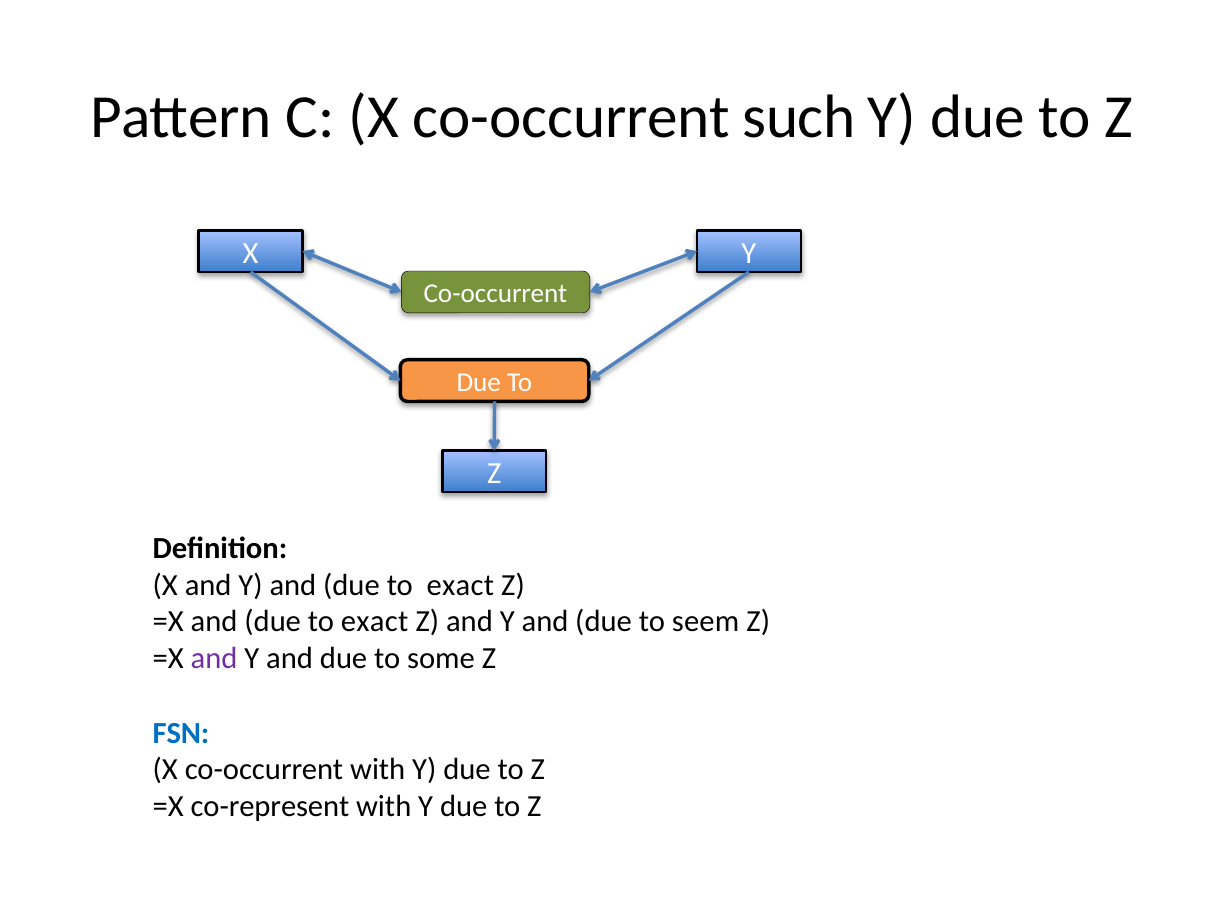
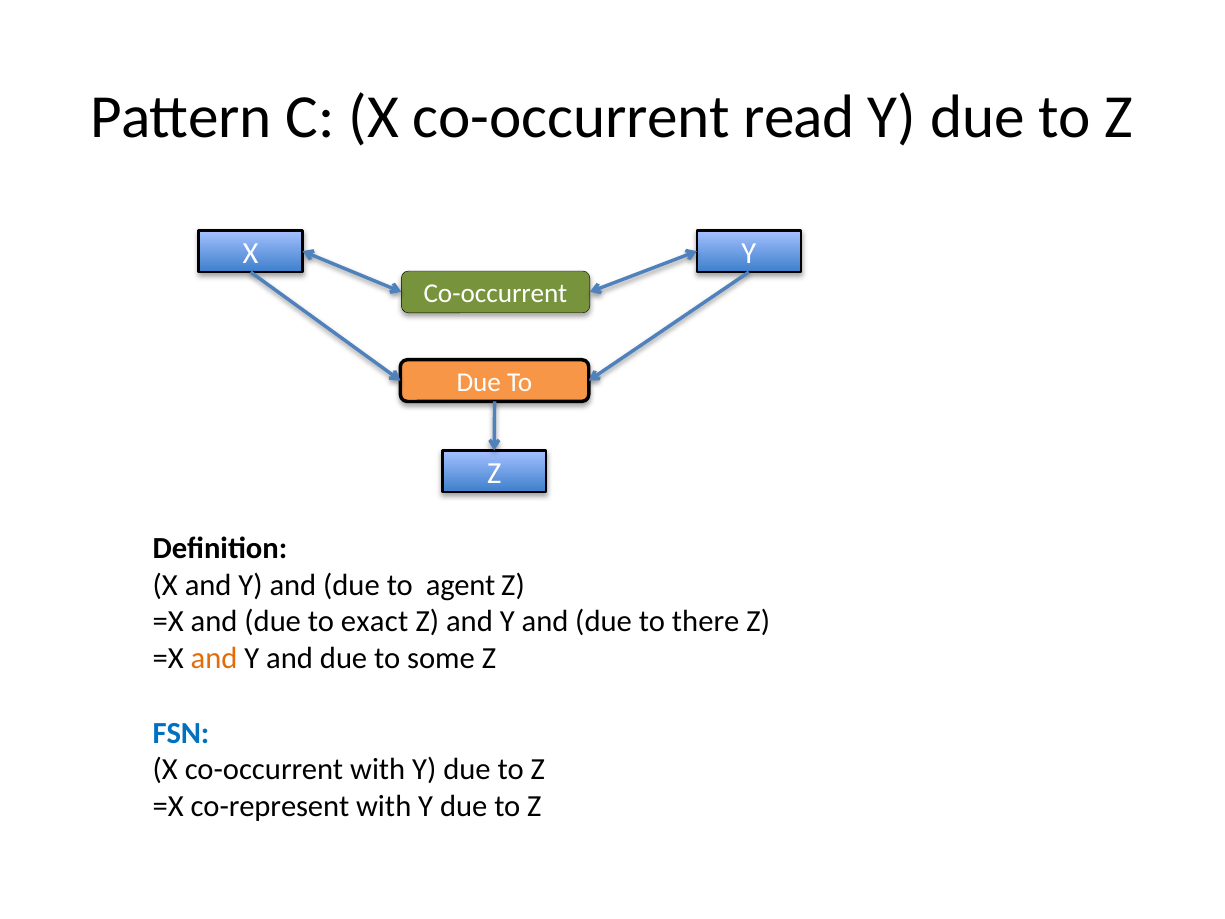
such: such -> read
exact at (460, 585): exact -> agent
seem: seem -> there
and at (214, 658) colour: purple -> orange
